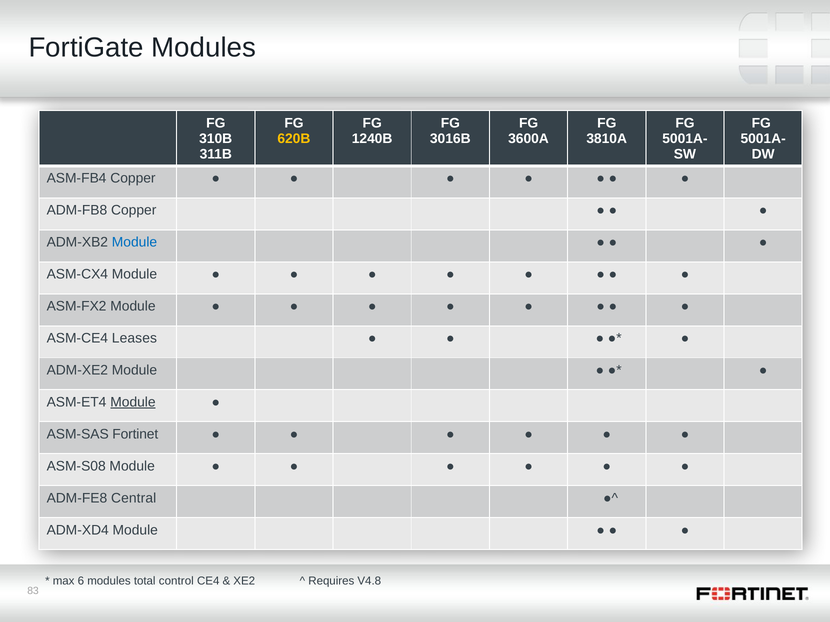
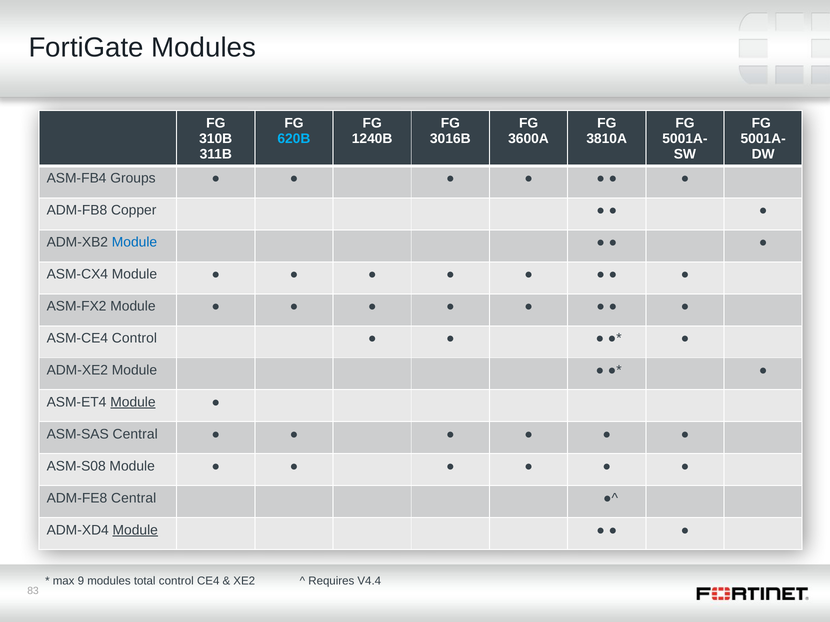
620B colour: yellow -> light blue
ASM-FB4 Copper: Copper -> Groups
ASM-CE4 Leases: Leases -> Control
ASM-SAS Fortinet: Fortinet -> Central
Module at (135, 530) underline: none -> present
6: 6 -> 9
V4.8: V4.8 -> V4.4
